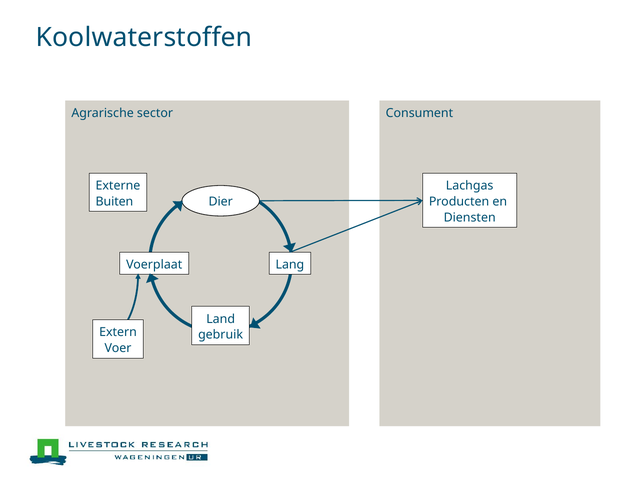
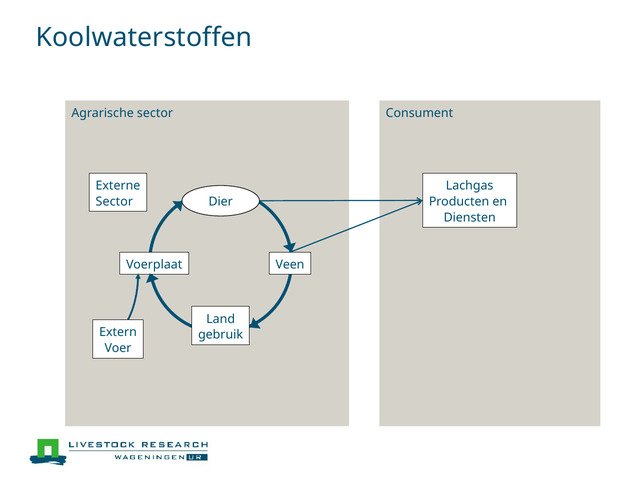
Buiten at (114, 202): Buiten -> Sector
Lang: Lang -> Veen
